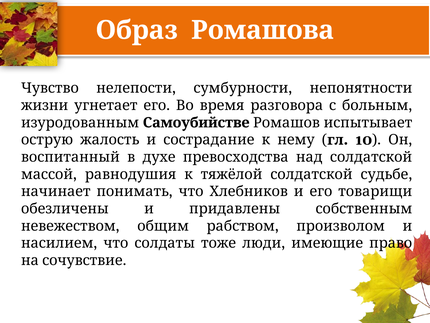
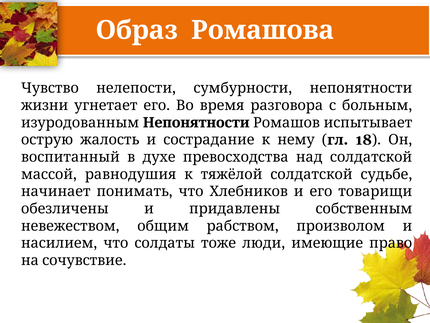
изуродованным Самоубийстве: Самоубийстве -> Непонятности
10: 10 -> 18
